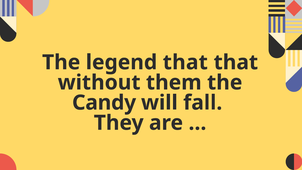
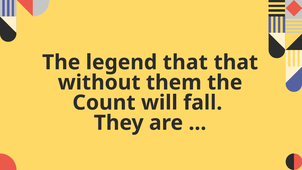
Candy: Candy -> Count
